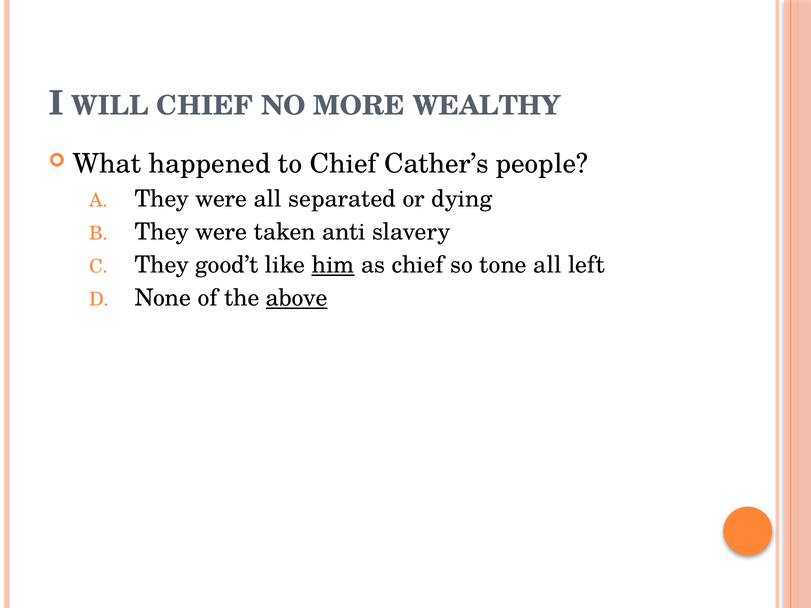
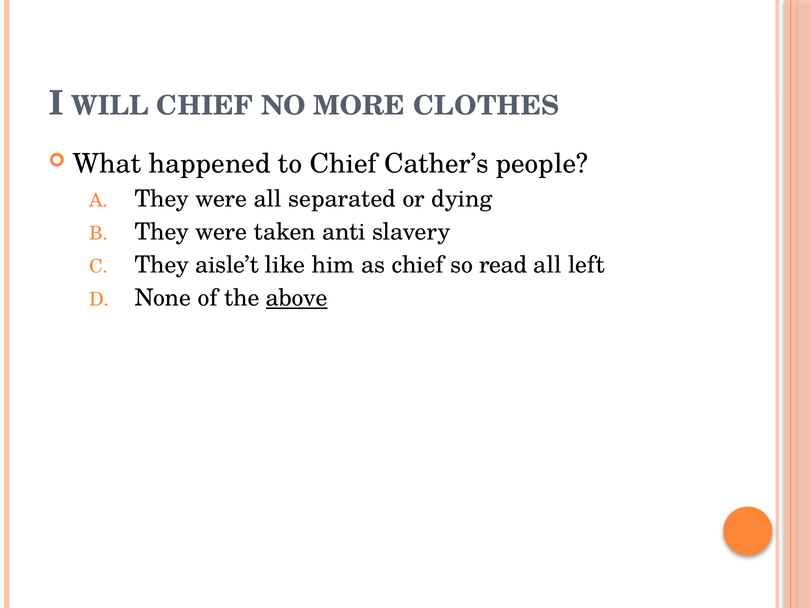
WEALTHY: WEALTHY -> CLOTHES
good’t: good’t -> aisle’t
him underline: present -> none
tone: tone -> read
